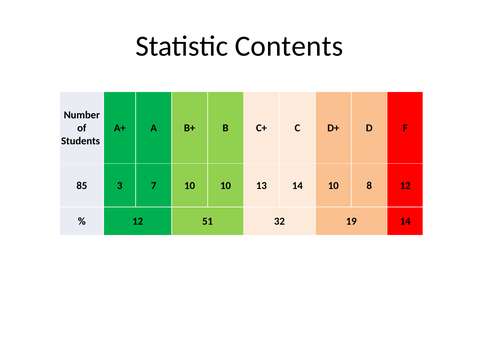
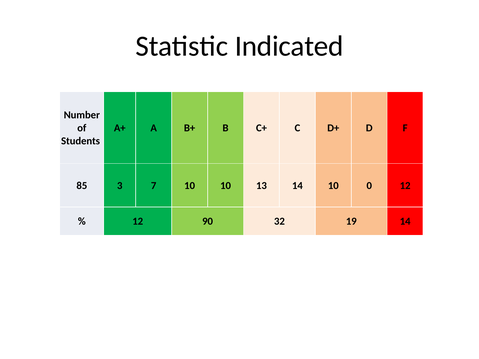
Contents: Contents -> Indicated
8: 8 -> 0
51: 51 -> 90
